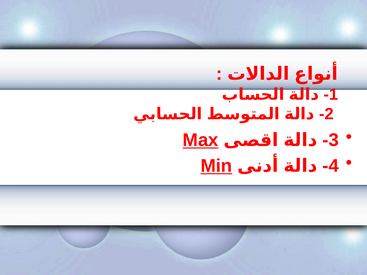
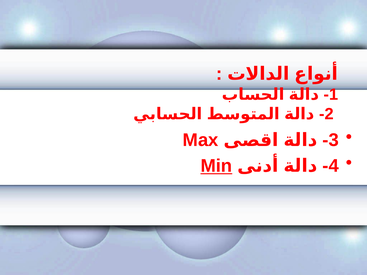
Max underline: present -> none
